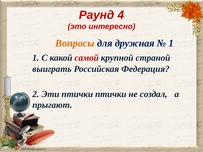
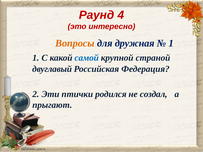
самой colour: red -> blue
выиграть: выиграть -> двуглавый
птички птички: птички -> родился
